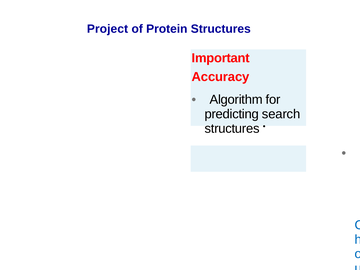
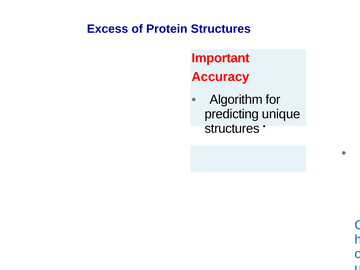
Project: Project -> Excess
search: search -> unique
